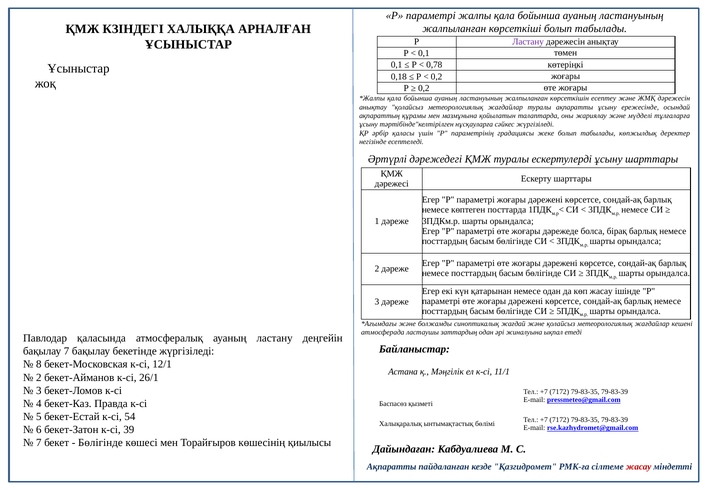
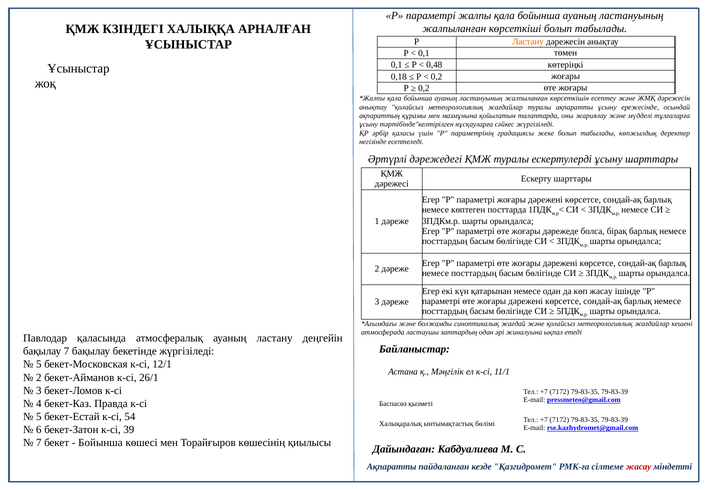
Ластану at (528, 42) colour: purple -> orange
0,78: 0,78 -> 0,48
8 at (39, 364): 8 -> 5
Бөлігінде at (100, 443): Бөлігінде -> Бойынша
